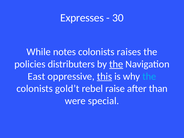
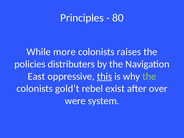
Expresses: Expresses -> Principles
30: 30 -> 80
notes: notes -> more
the at (116, 64) underline: present -> none
the at (149, 76) colour: light blue -> light green
raise: raise -> exist
than: than -> over
special: special -> system
